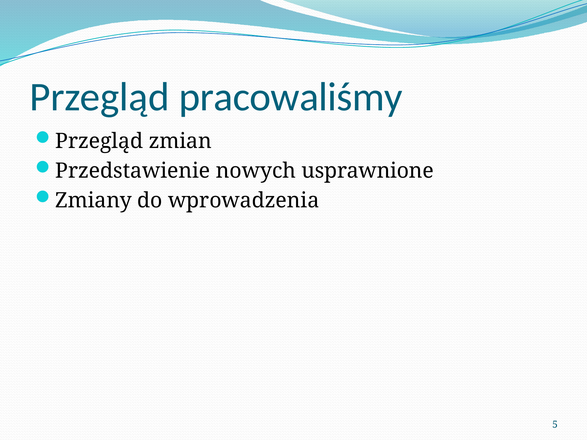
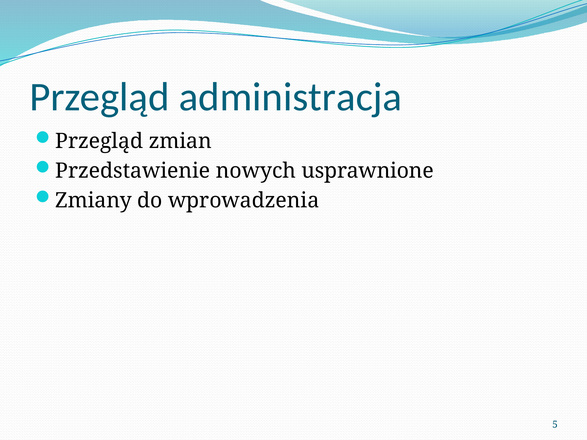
pracowaliśmy: pracowaliśmy -> administracja
